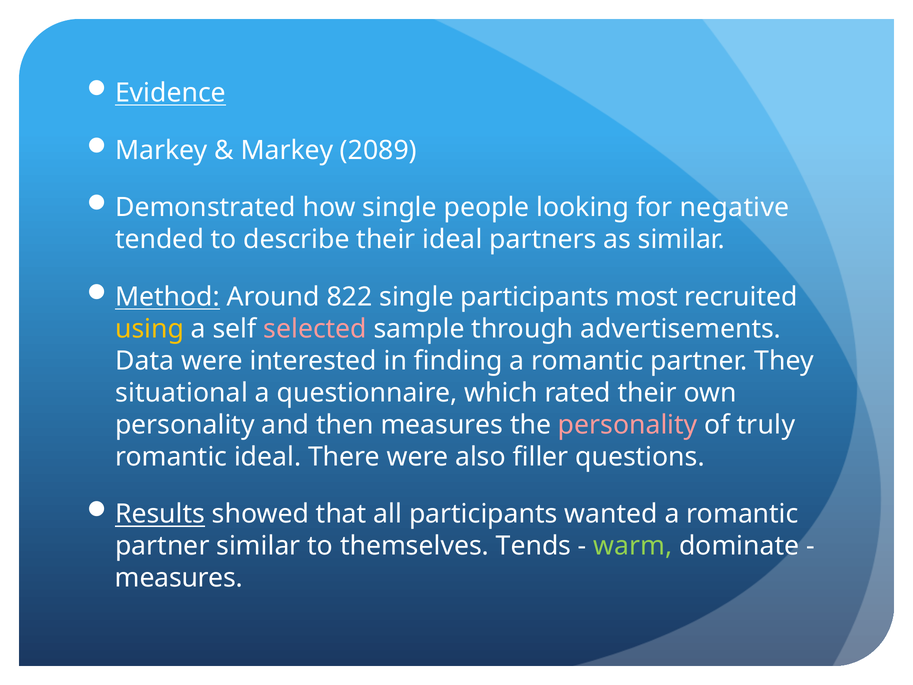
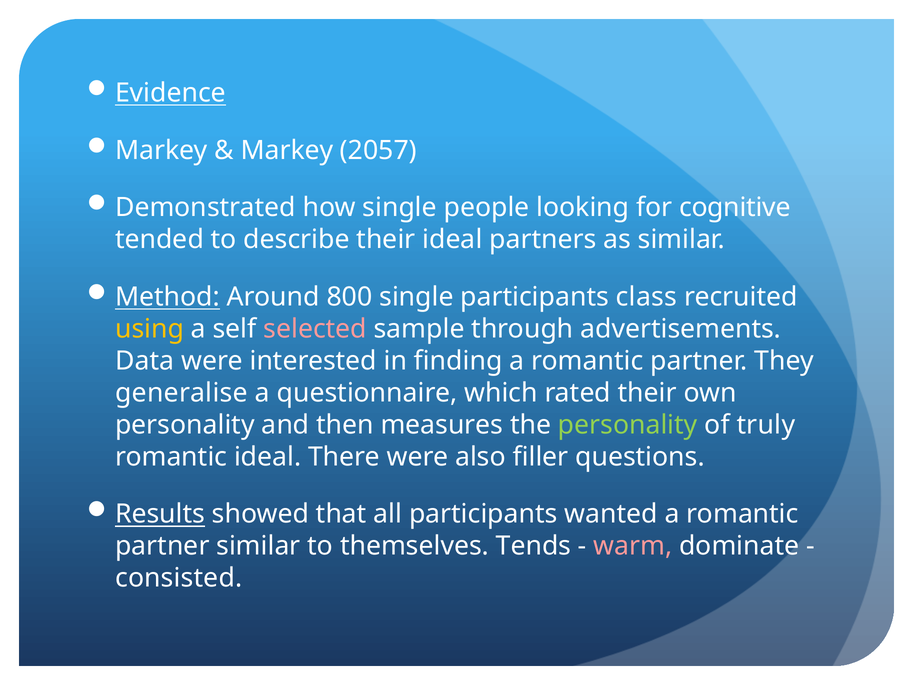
2089: 2089 -> 2057
negative: negative -> cognitive
822: 822 -> 800
most: most -> class
situational: situational -> generalise
personality at (628, 425) colour: pink -> light green
warm colour: light green -> pink
measures at (179, 578): measures -> consisted
